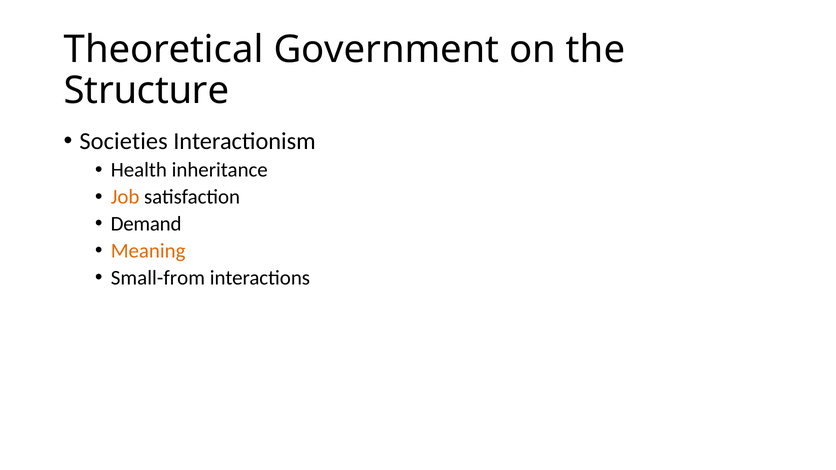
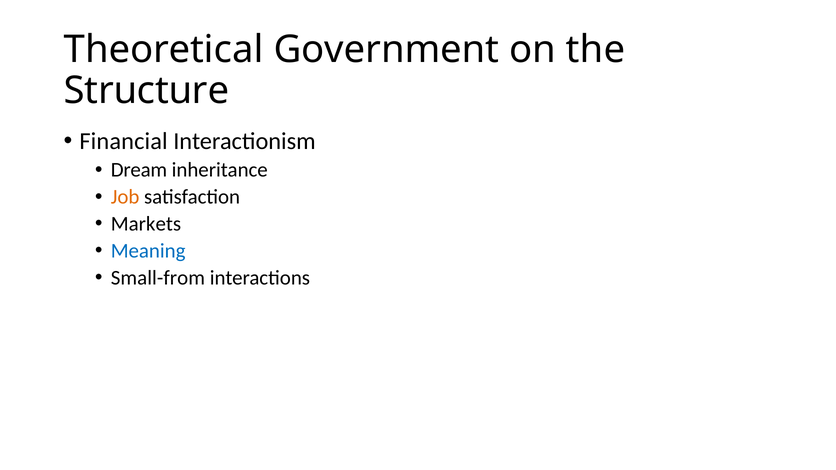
Societies: Societies -> Financial
Health: Health -> Dream
Demand: Demand -> Markets
Meaning colour: orange -> blue
